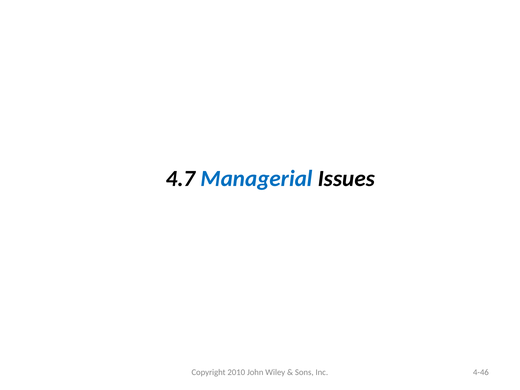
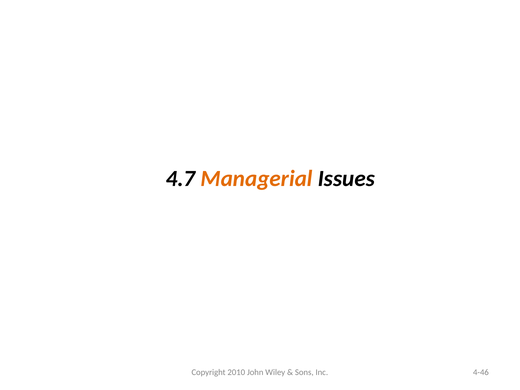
Managerial colour: blue -> orange
